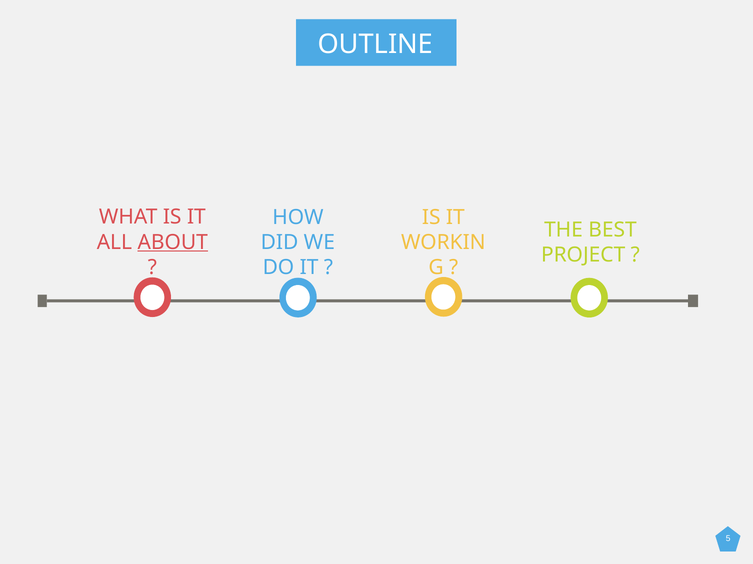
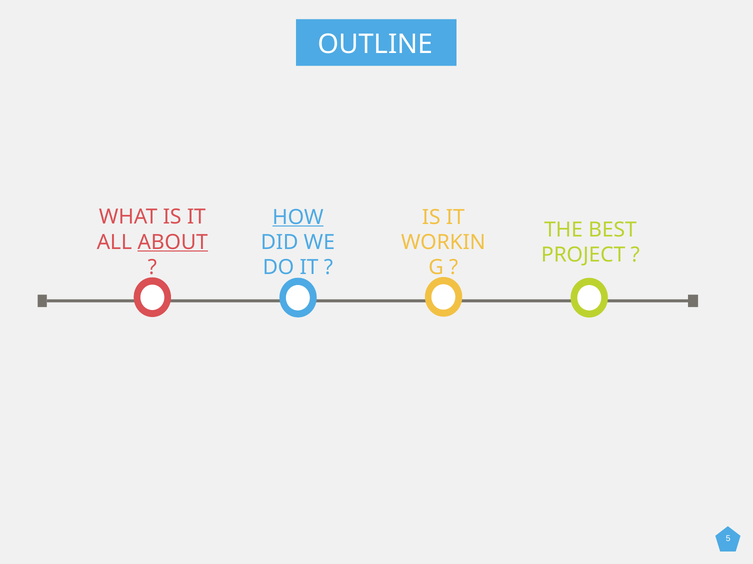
HOW underline: none -> present
